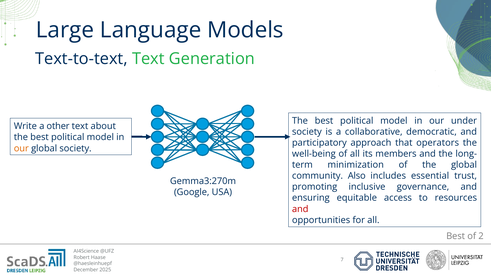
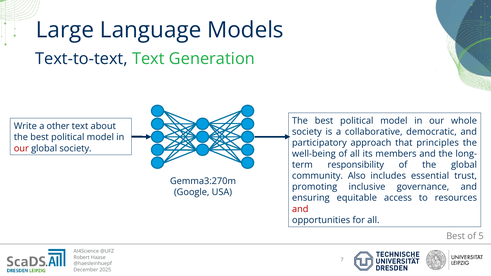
under: under -> whole
operators: operators -> principles
our at (21, 148) colour: orange -> red
minimization: minimization -> responsibility
2: 2 -> 5
